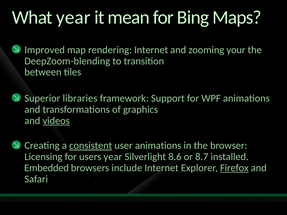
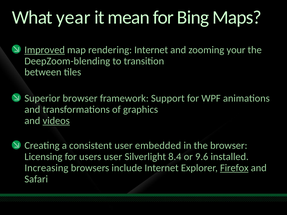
Improved underline: none -> present
Superior libraries: libraries -> browser
consistent underline: present -> none
user animations: animations -> embedded
users year: year -> user
8.6: 8.6 -> 8.4
8.7: 8.7 -> 9.6
Embedded: Embedded -> Increasing
